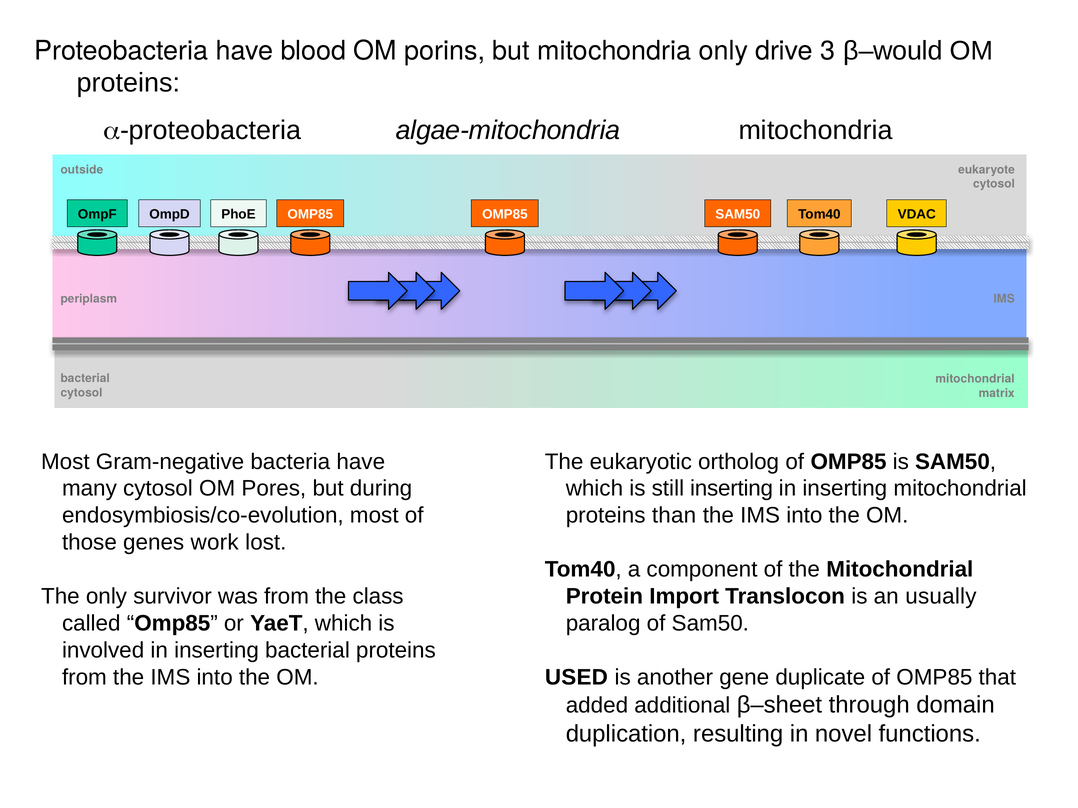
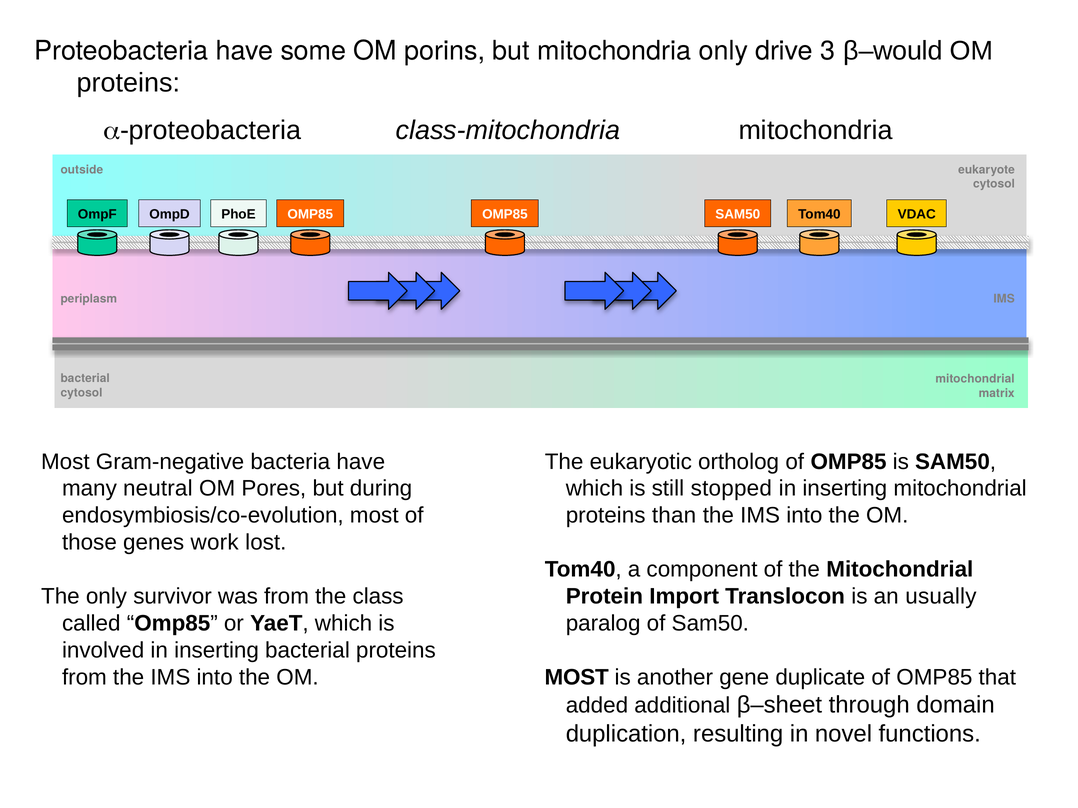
blood: blood -> some
algae-mitochondria: algae-mitochondria -> class-mitochondria
many cytosol: cytosol -> neutral
still inserting: inserting -> stopped
USED at (576, 678): USED -> MOST
